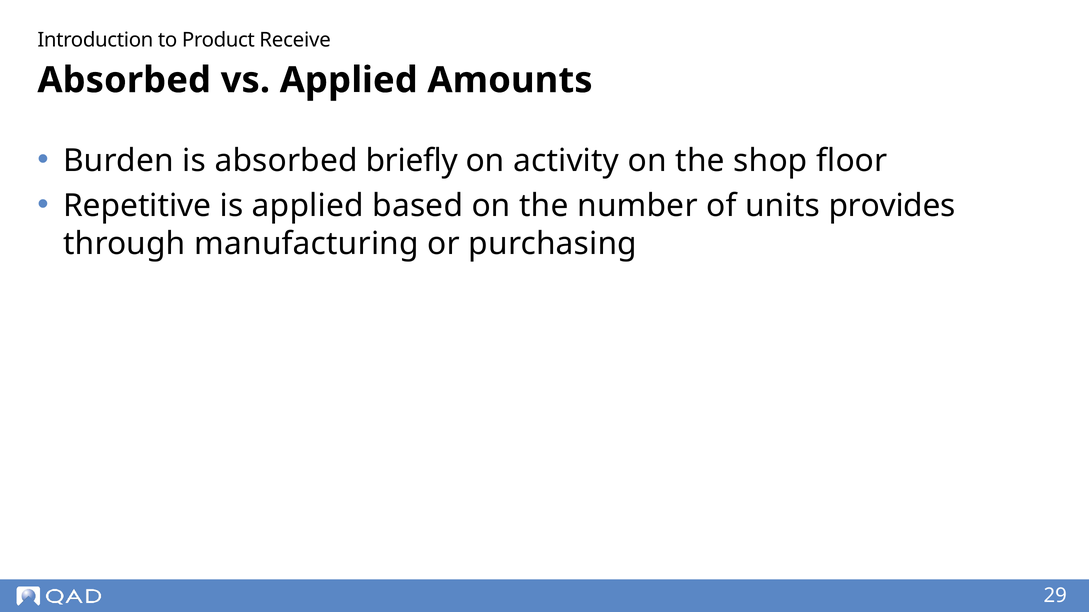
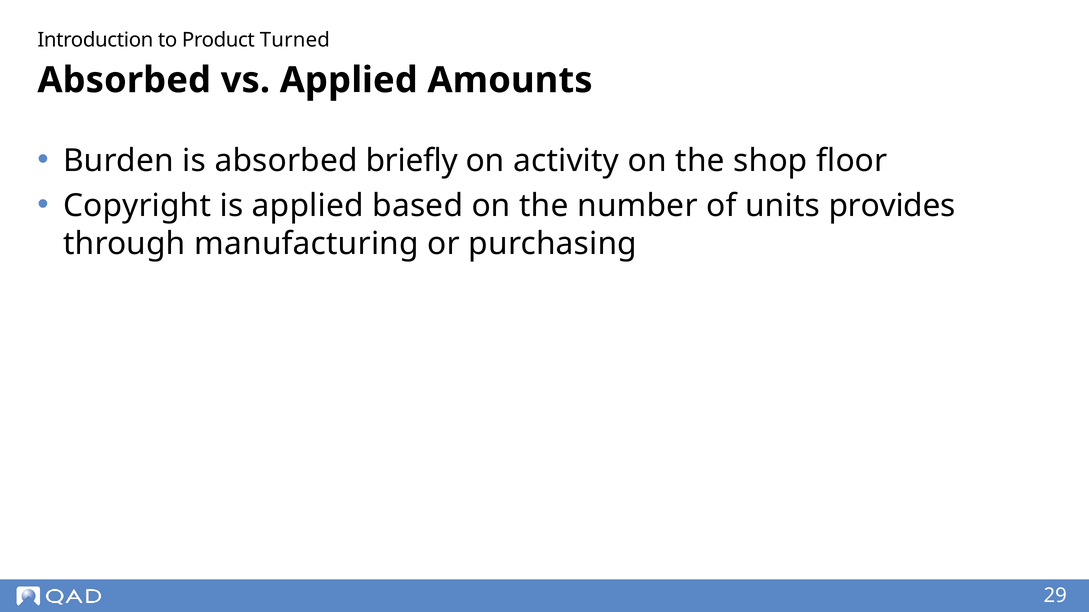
Receive: Receive -> Turned
Repetitive: Repetitive -> Copyright
